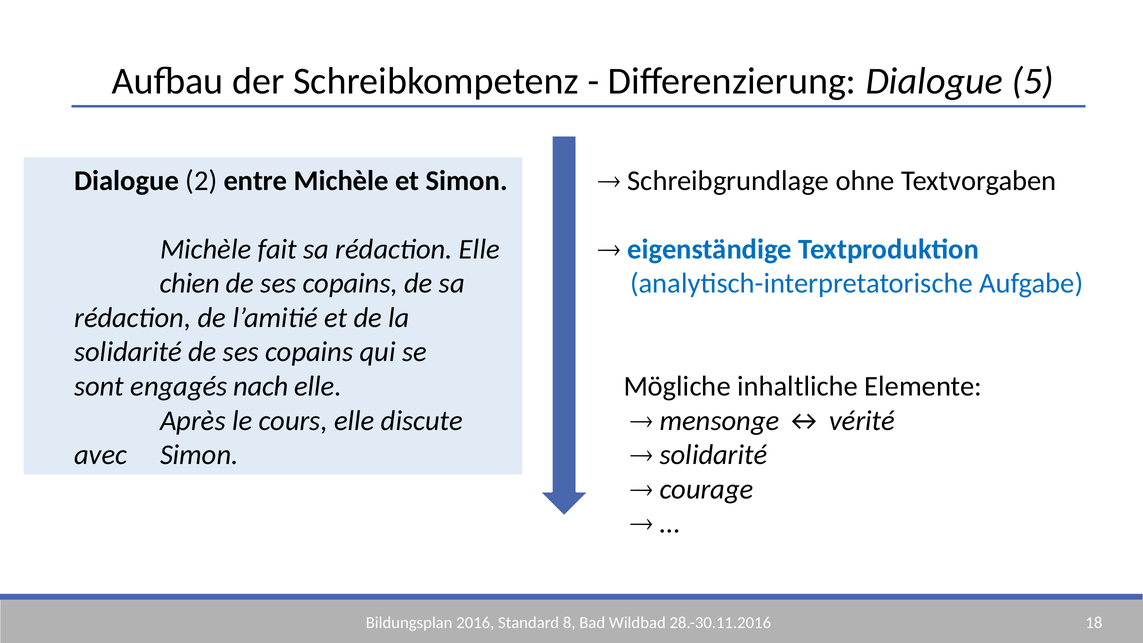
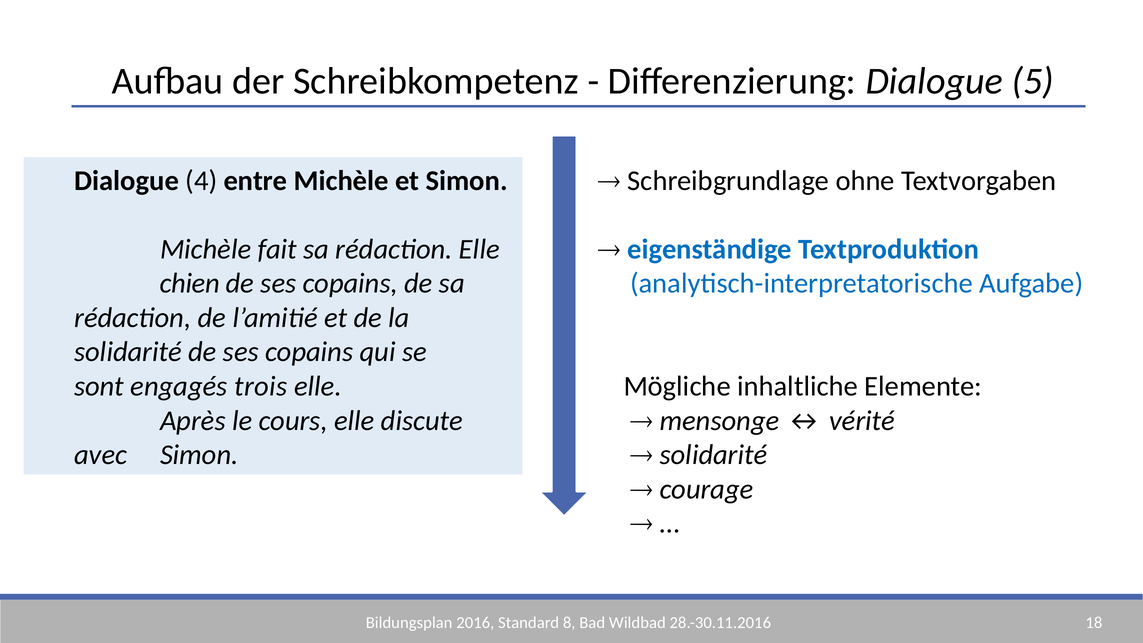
2: 2 -> 4
nach: nach -> trois
